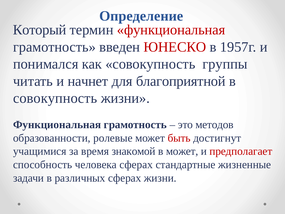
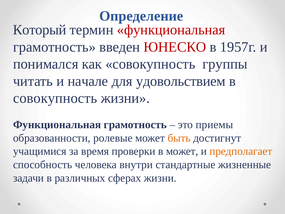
начнет: начнет -> начале
благоприятной: благоприятной -> удовольствием
методов: методов -> приемы
быть colour: red -> orange
знакомой: знакомой -> проверки
предполагает colour: red -> orange
человека сферах: сферах -> внутри
